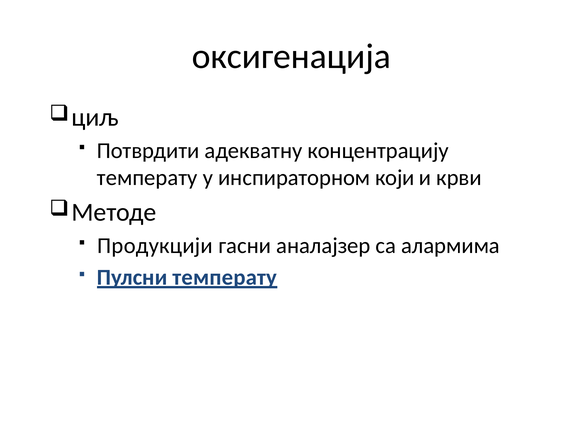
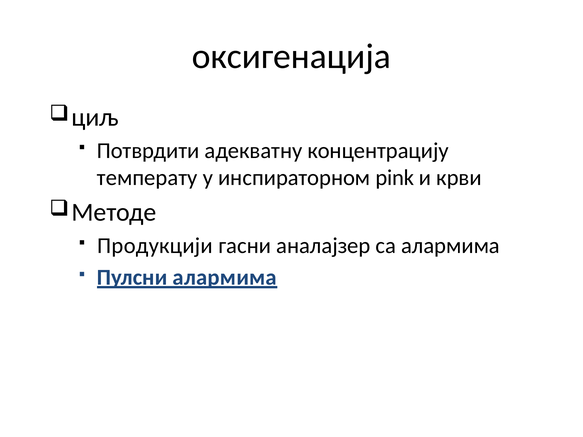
који: који -> pink
Пулсни температу: температу -> алармима
